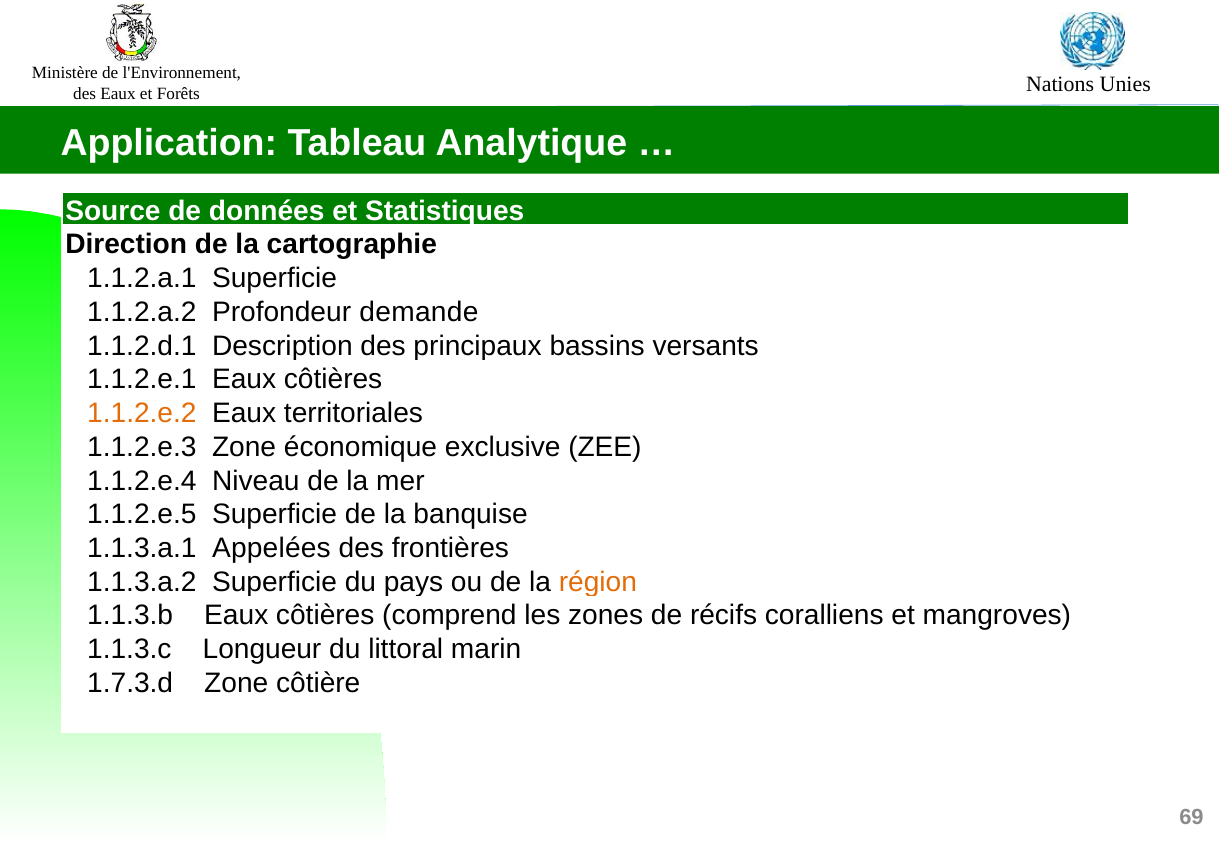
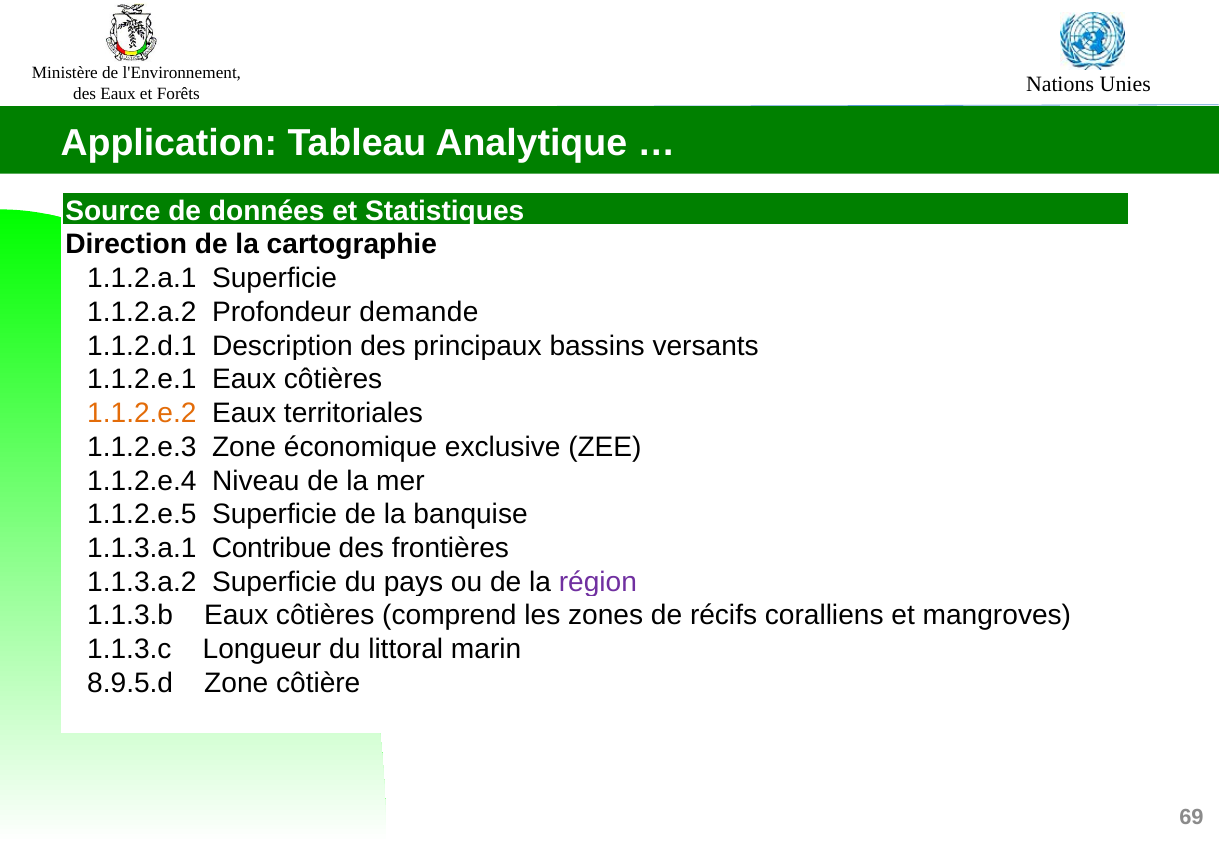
Appelées: Appelées -> Contribue
région colour: orange -> purple
1.7.3.d: 1.7.3.d -> 8.9.5.d
